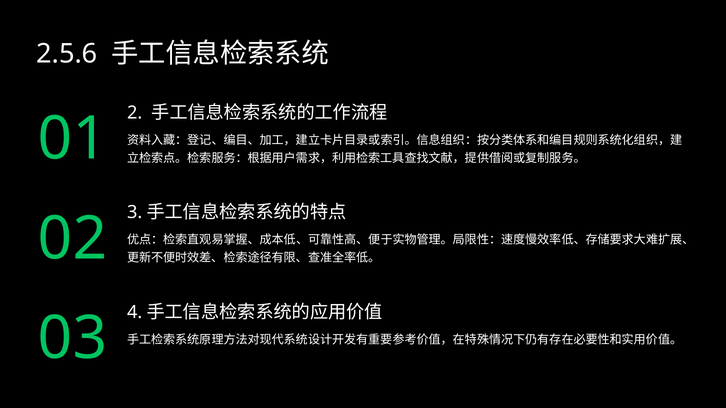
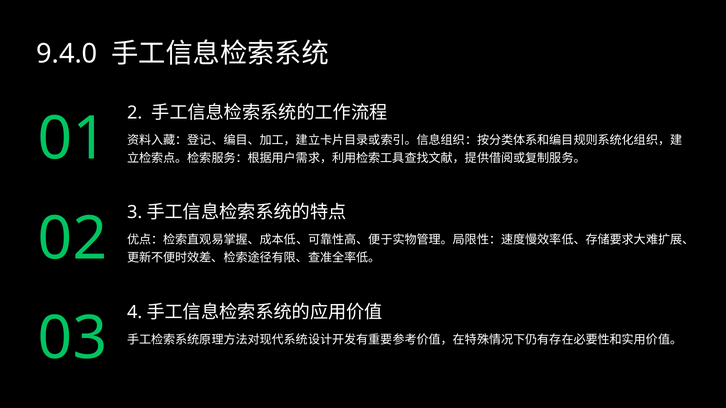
2.5.6: 2.5.6 -> 9.4.0
